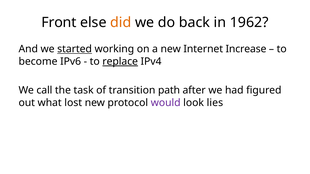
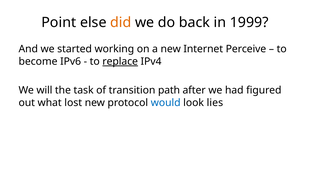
Front: Front -> Point
1962: 1962 -> 1999
started underline: present -> none
Increase: Increase -> Perceive
call: call -> will
would colour: purple -> blue
